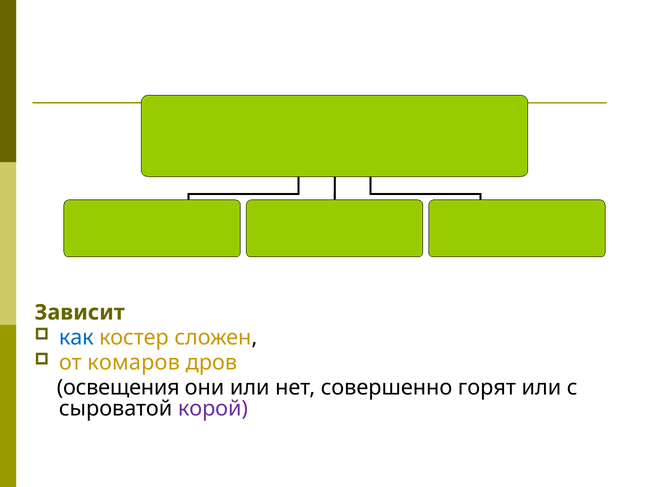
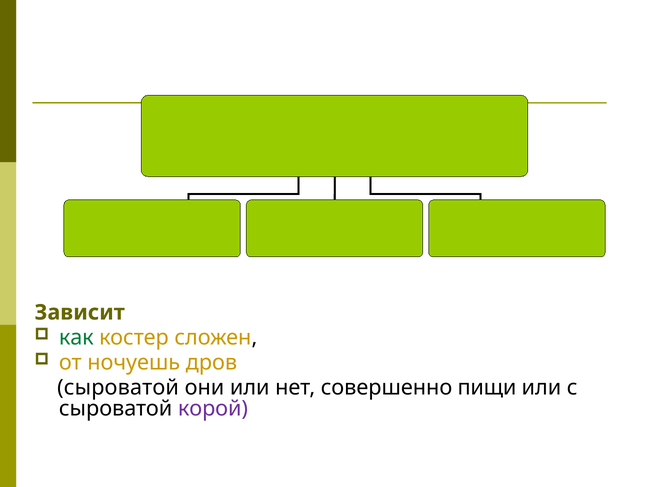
как colour: blue -> green
комаров: комаров -> ночуешь
освещения at (118, 388): освещения -> сыроватой
горят: горят -> пищи
